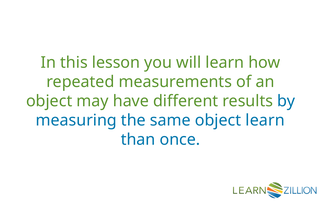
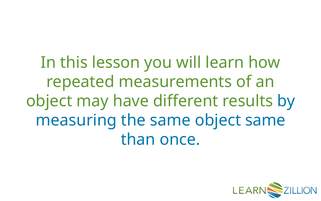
object learn: learn -> same
